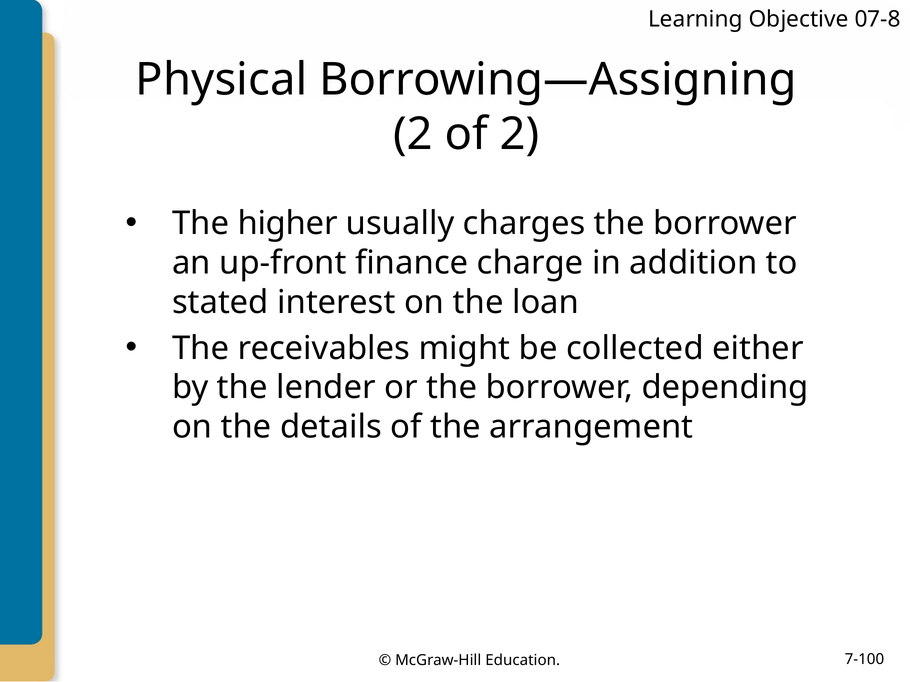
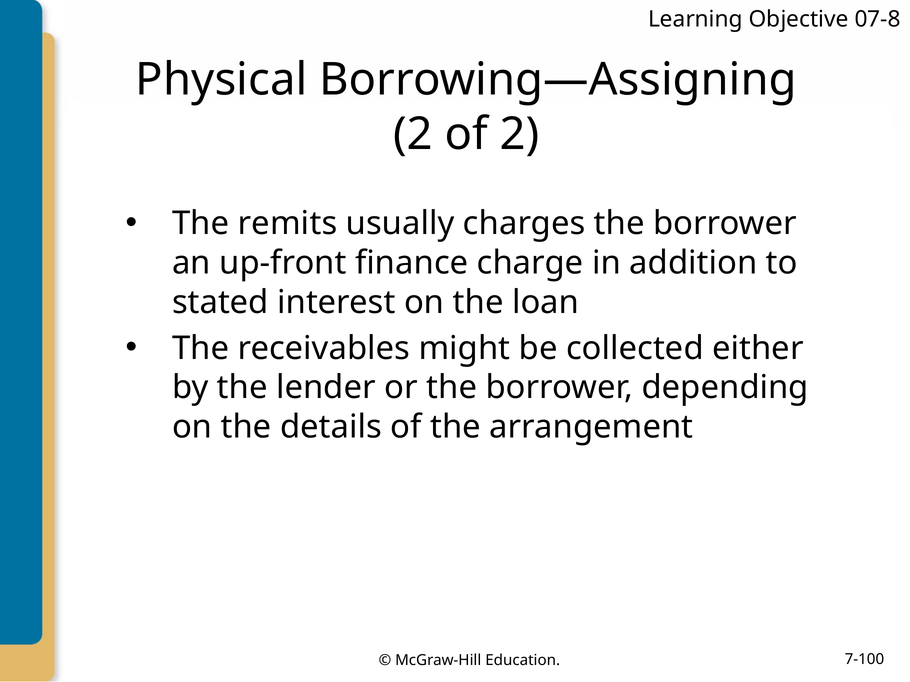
higher: higher -> remits
